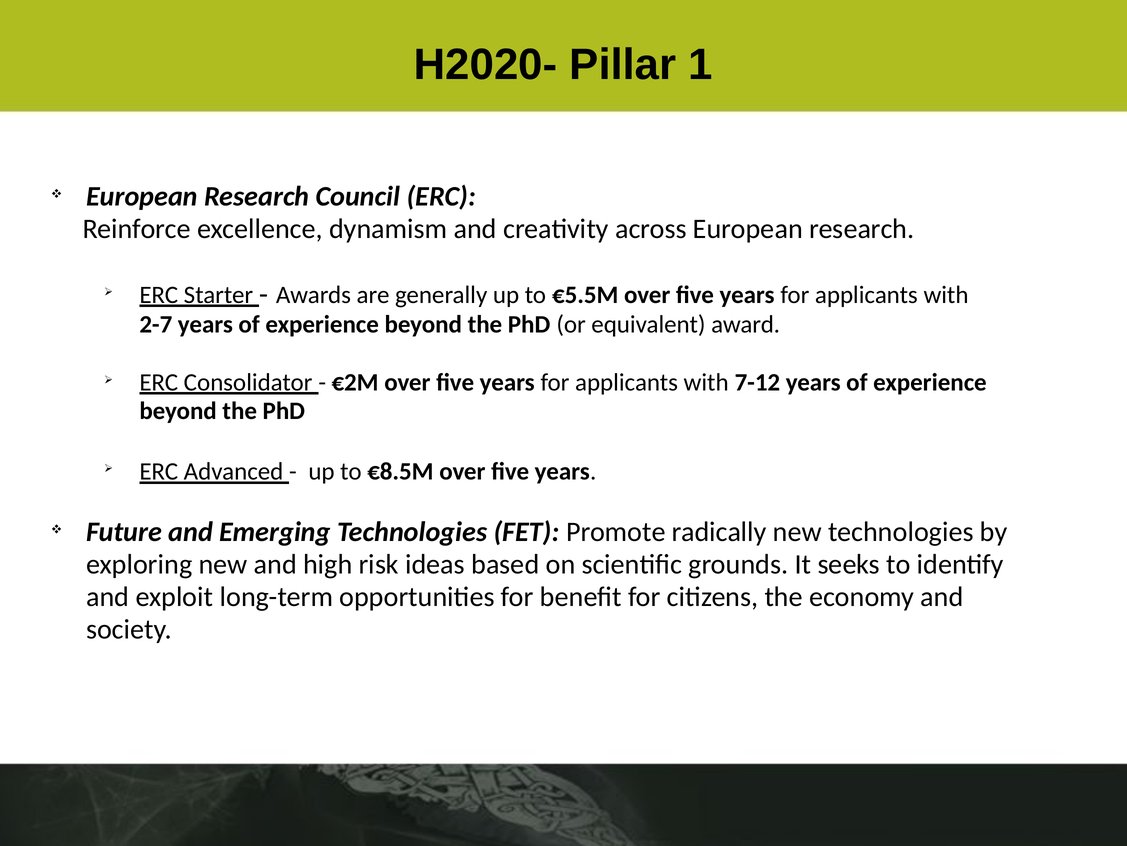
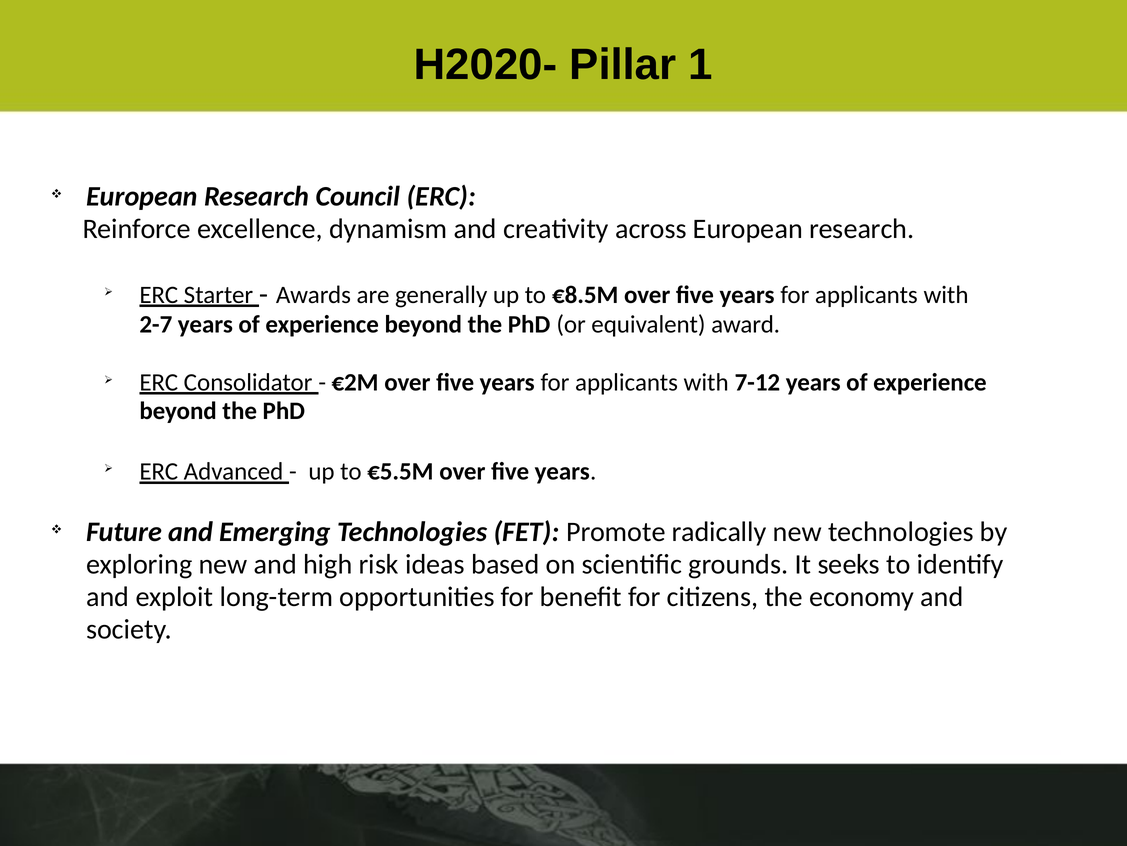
€5.5M: €5.5M -> €8.5M
€8.5M: €8.5M -> €5.5M
